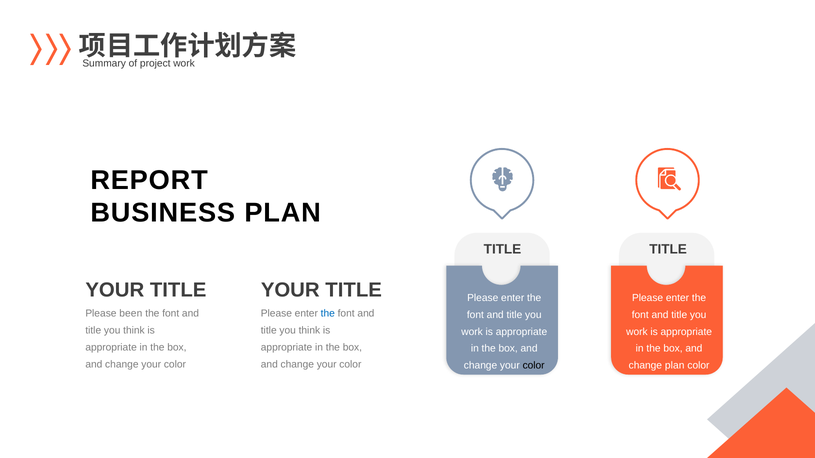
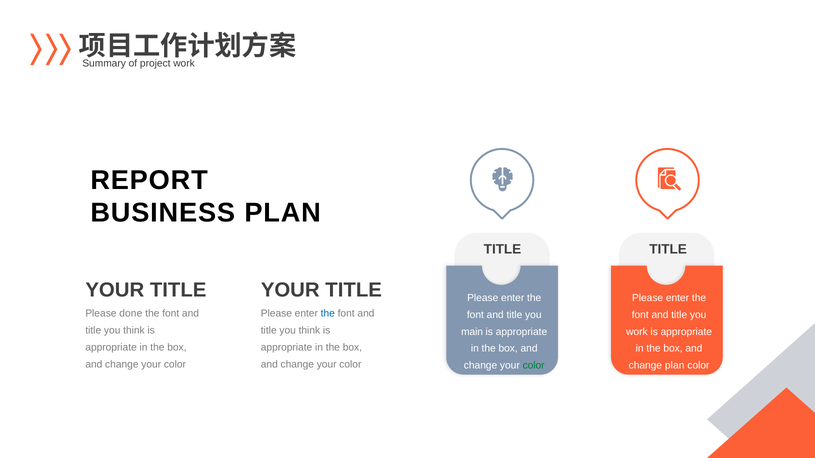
been: been -> done
work at (472, 332): work -> main
color at (534, 366) colour: black -> green
